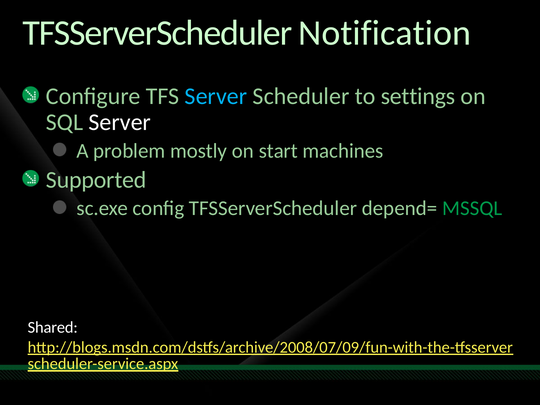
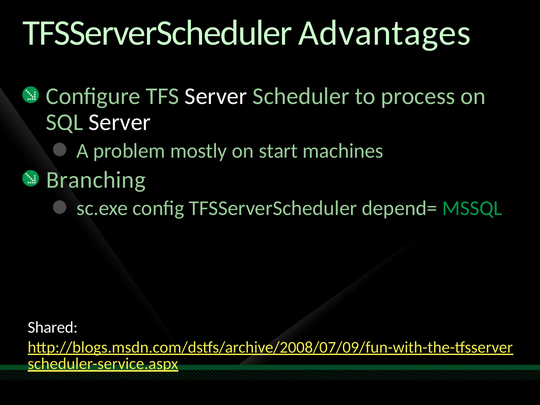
Notification: Notification -> Advantages
Server at (216, 96) colour: light blue -> white
settings: settings -> process
Supported: Supported -> Branching
